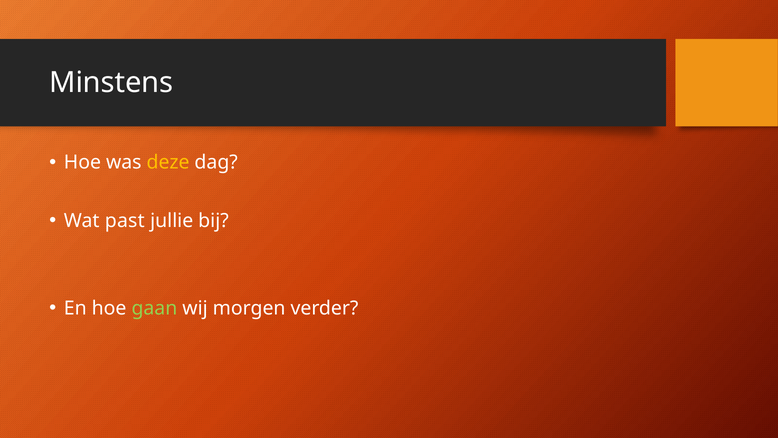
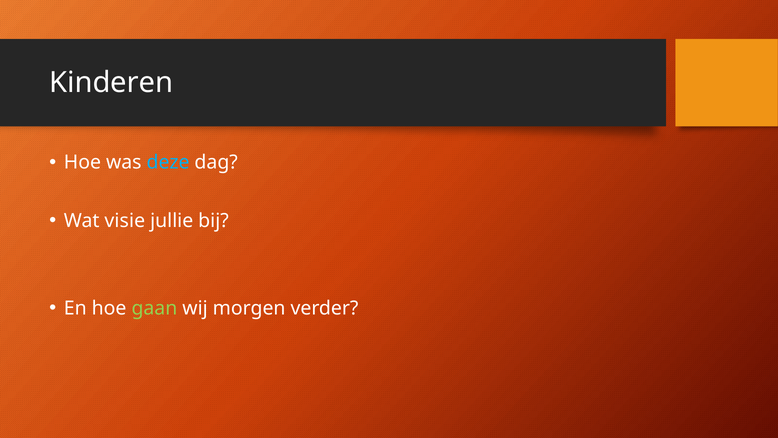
Minstens: Minstens -> Kinderen
deze colour: yellow -> light blue
past: past -> visie
